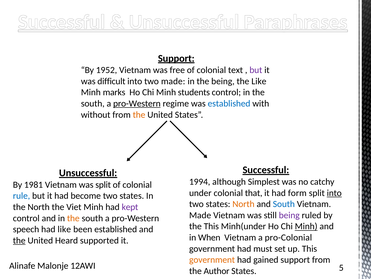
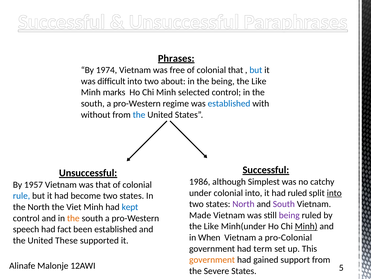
Support at (176, 58): Support -> Phrases
1952: 1952 -> 1974
colonial text: text -> that
but at (256, 70) colour: purple -> blue
two made: made -> about
students: students -> selected
pro-Western at (137, 103) underline: present -> none
the at (139, 114) colour: orange -> blue
1994: 1994 -> 1986
1981: 1981 -> 1957
was split: split -> that
colonial that: that -> into
had form: form -> ruled
North at (243, 204) colour: orange -> purple
South at (284, 204) colour: blue -> purple
kept colour: purple -> blue
This at (211, 226): This -> Like
had like: like -> fact
the at (19, 240) underline: present -> none
Heard: Heard -> These
must: must -> term
Author: Author -> Severe
